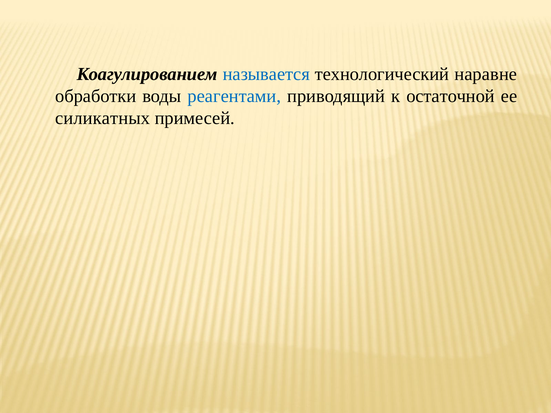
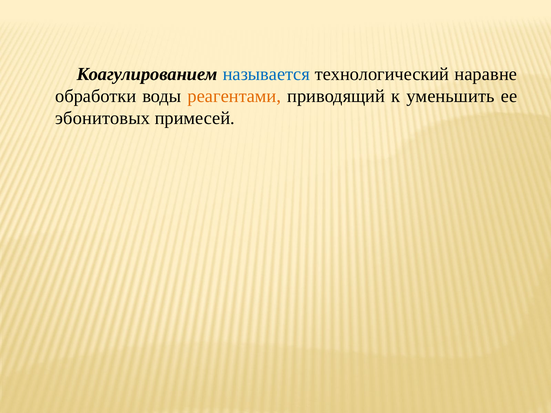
реагентами colour: blue -> orange
остаточной: остаточной -> уменьшить
силикатных: силикатных -> эбонитовых
